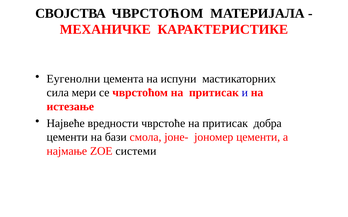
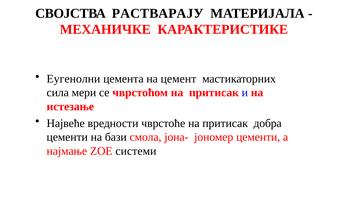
СВОЈСТВА ЧВРСТОЋОМ: ЧВРСТОЋОМ -> РАСТВАРАЈУ
испуни: испуни -> цемент
јоне-: јоне- -> јона-
